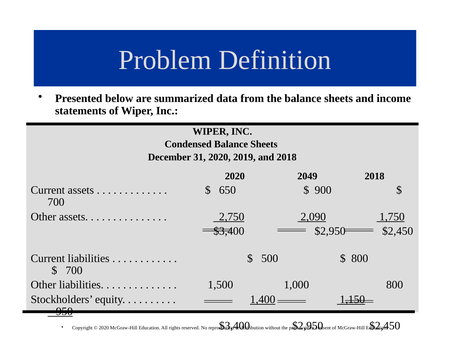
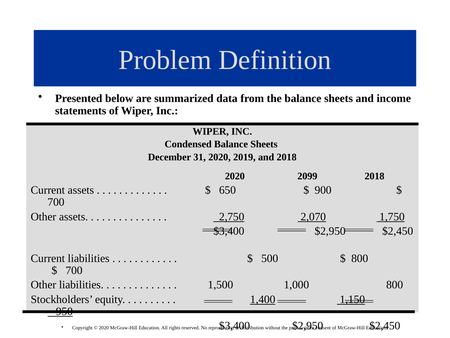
2049: 2049 -> 2099
2,090: 2,090 -> 2,070
